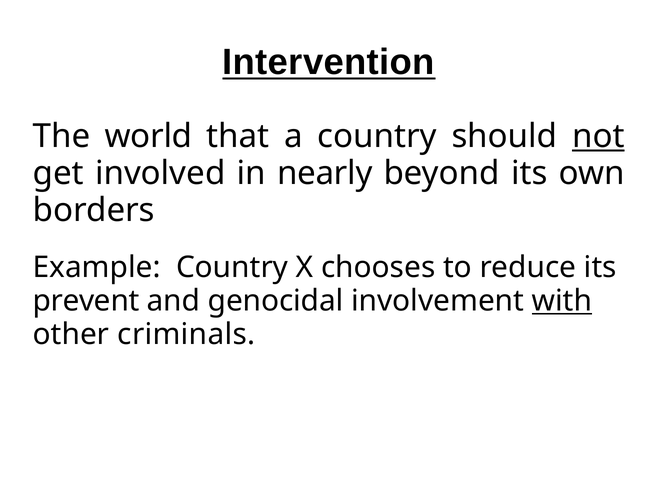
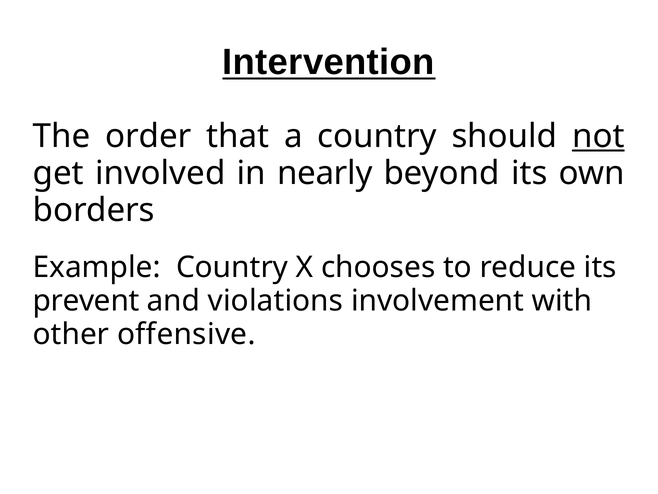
world: world -> order
genocidal: genocidal -> violations
with underline: present -> none
criminals: criminals -> offensive
